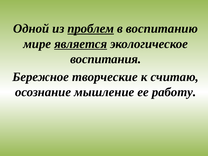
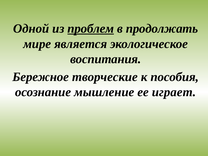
воспитанию: воспитанию -> продолжать
является underline: present -> none
считаю: считаю -> пособия
работу: работу -> играет
